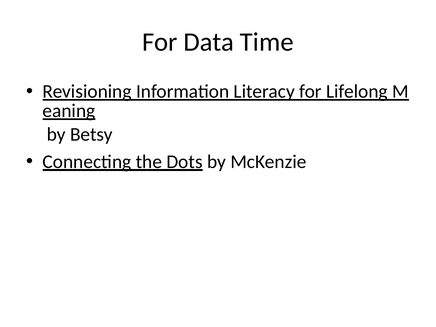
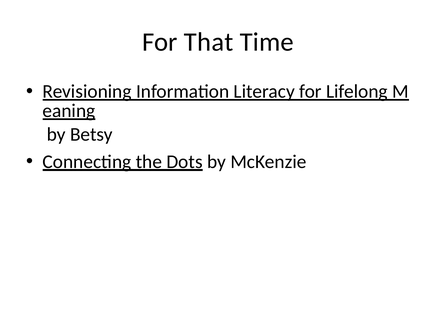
Data: Data -> That
